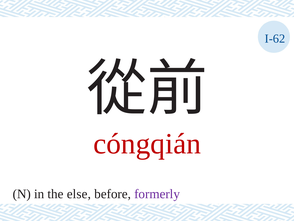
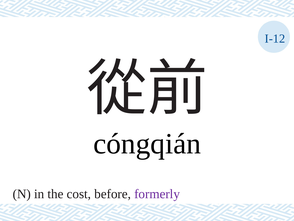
I-62: I-62 -> I-12
cóngqián colour: red -> black
else: else -> cost
